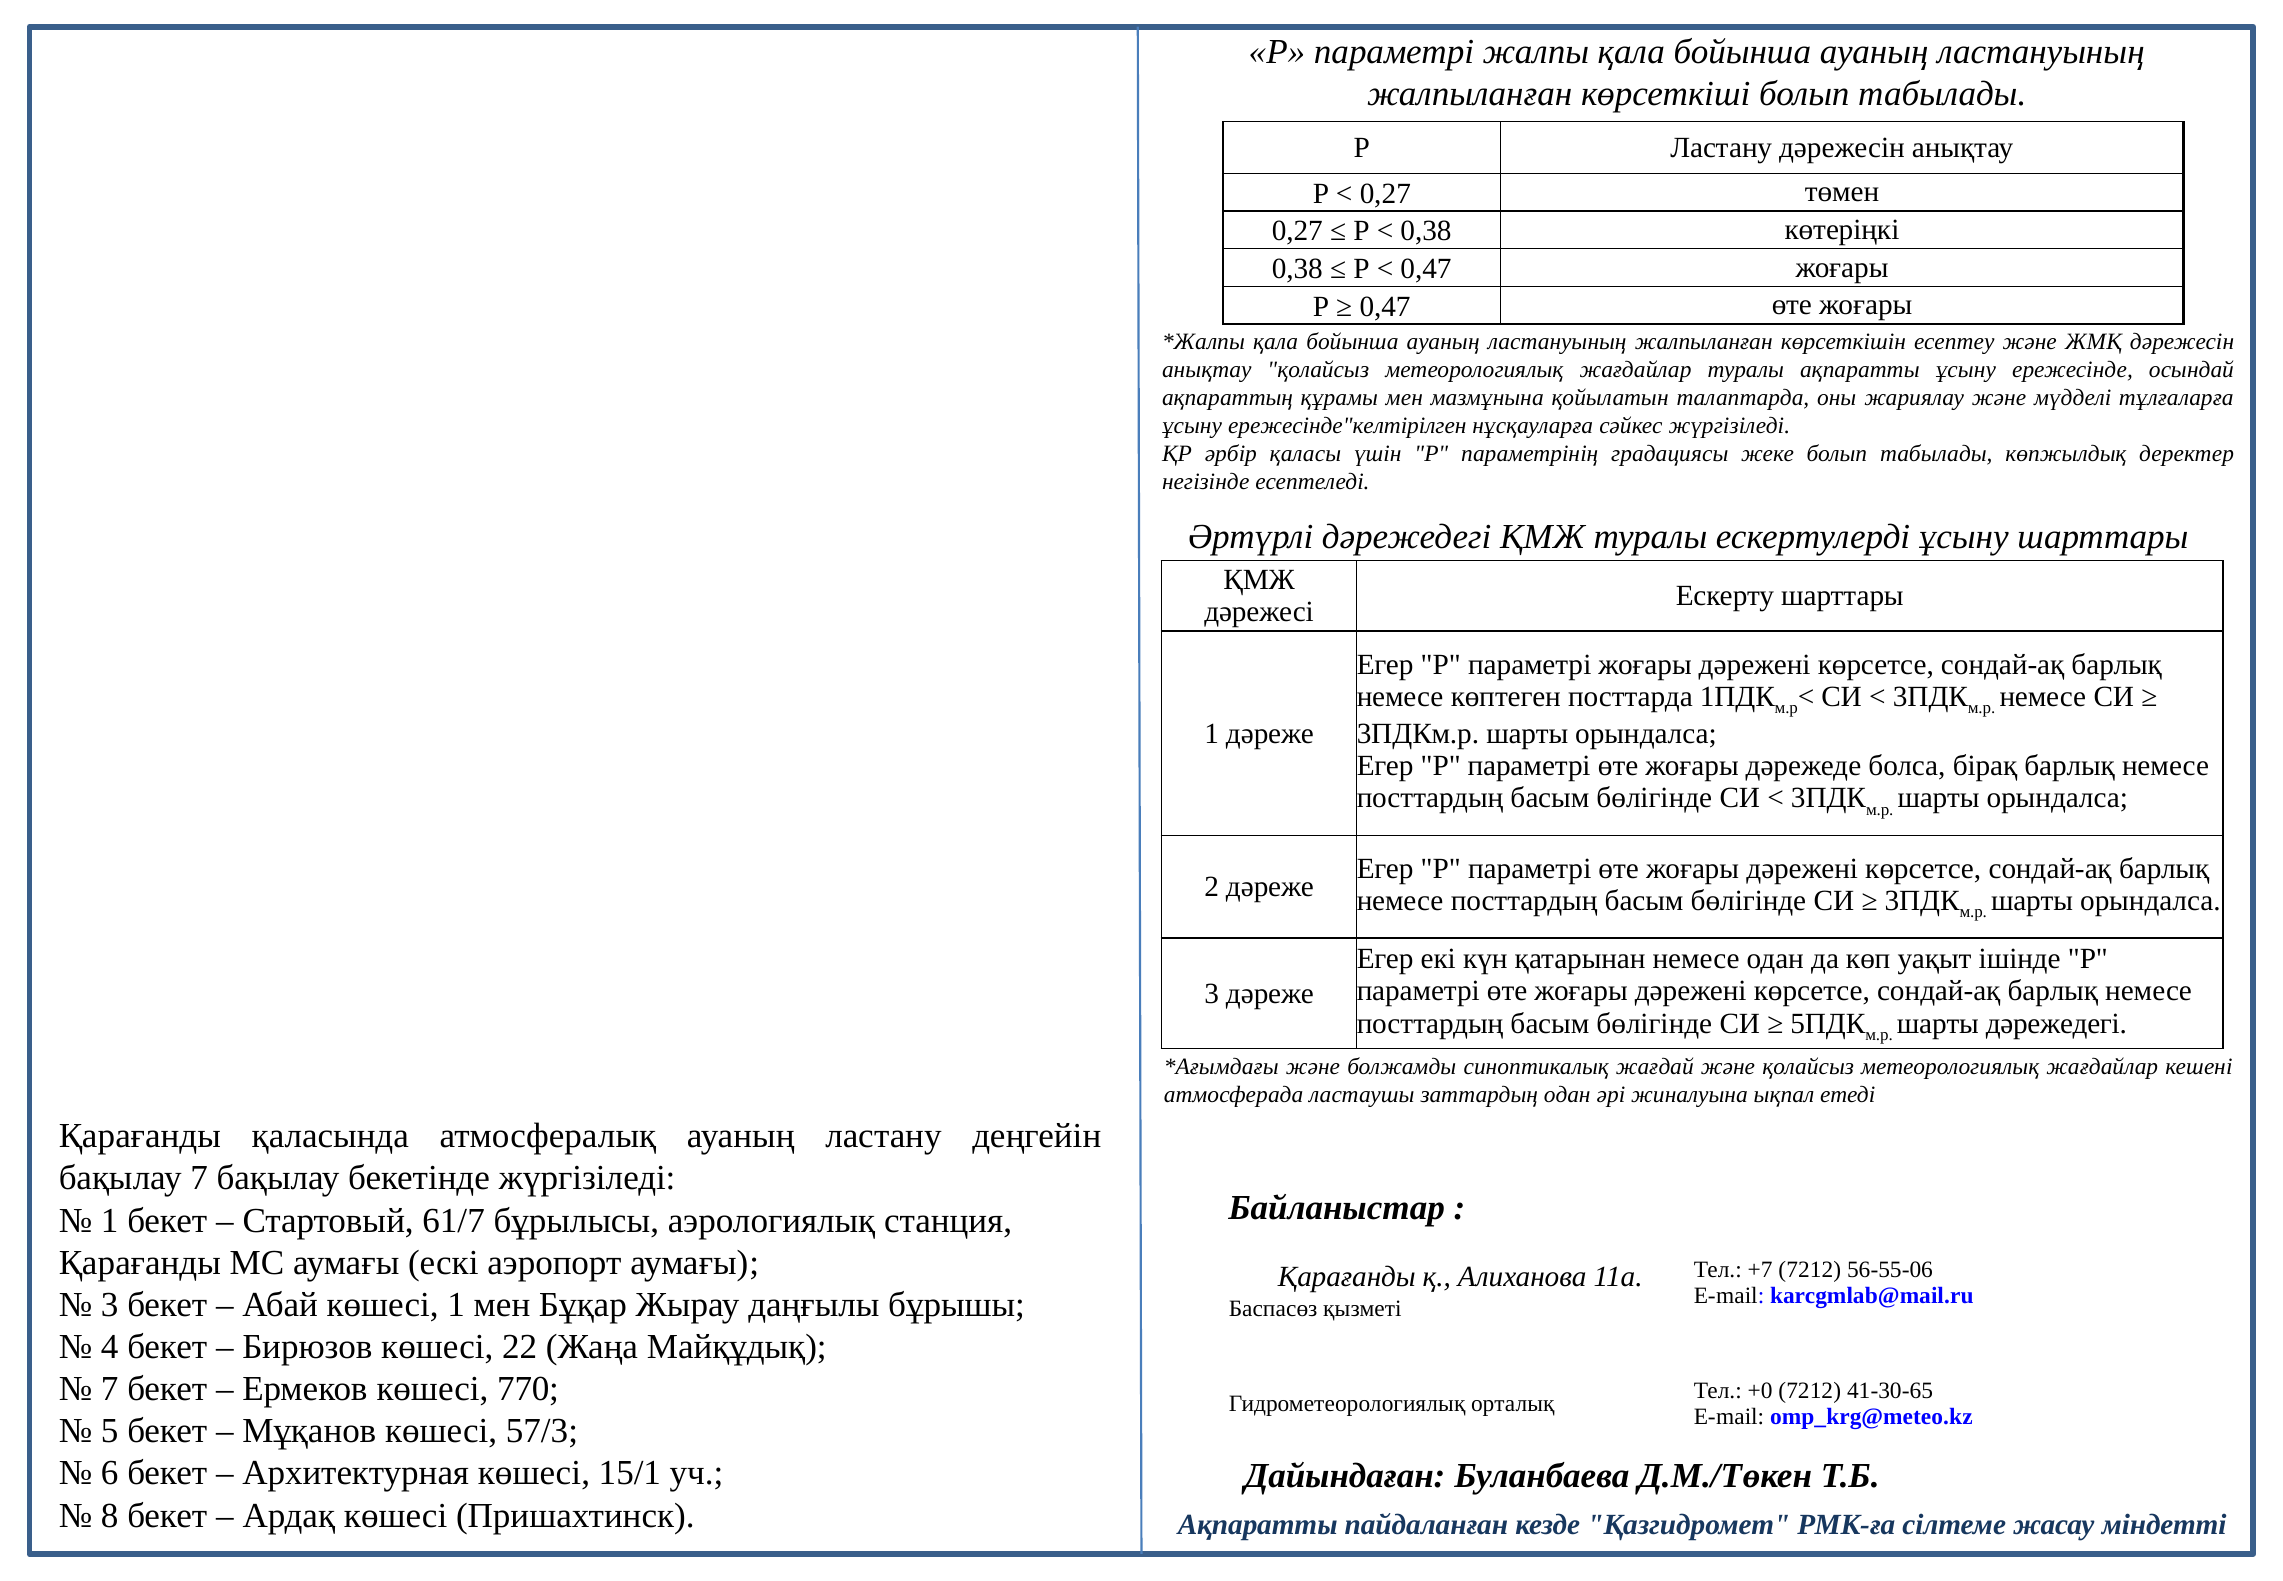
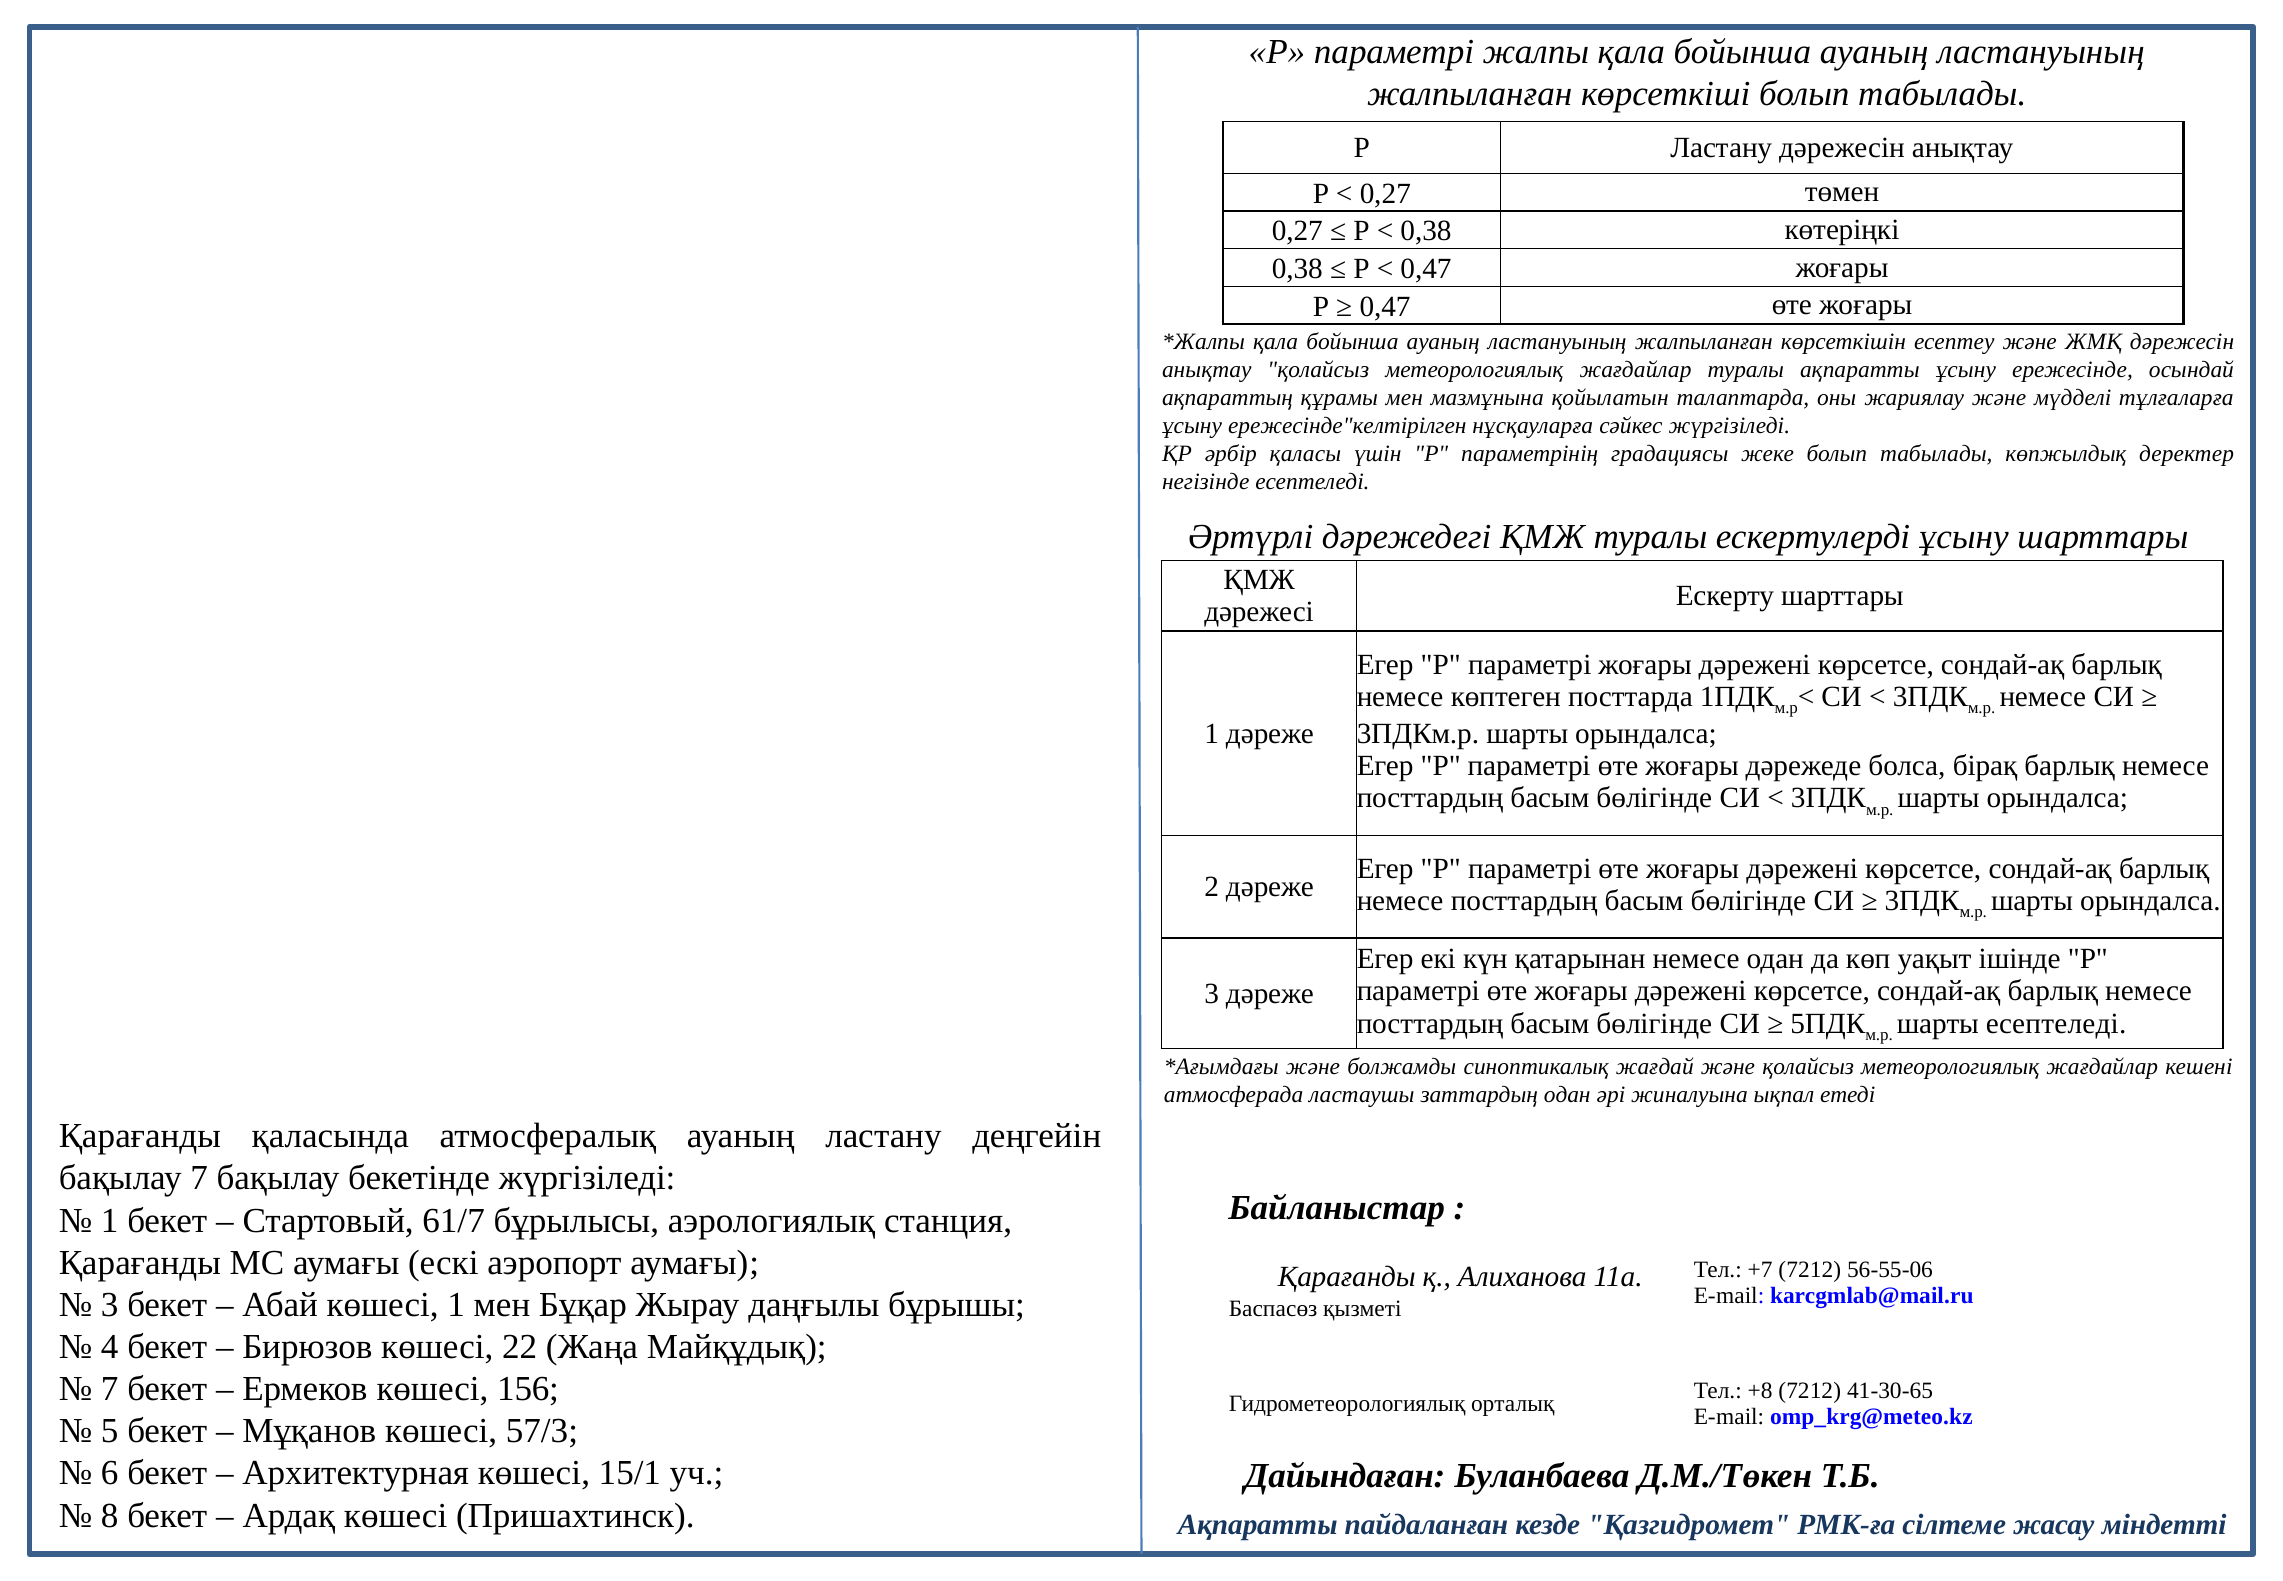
шарты дәрежедегі: дәрежедегі -> есептеледі
770: 770 -> 156
+0: +0 -> +8
